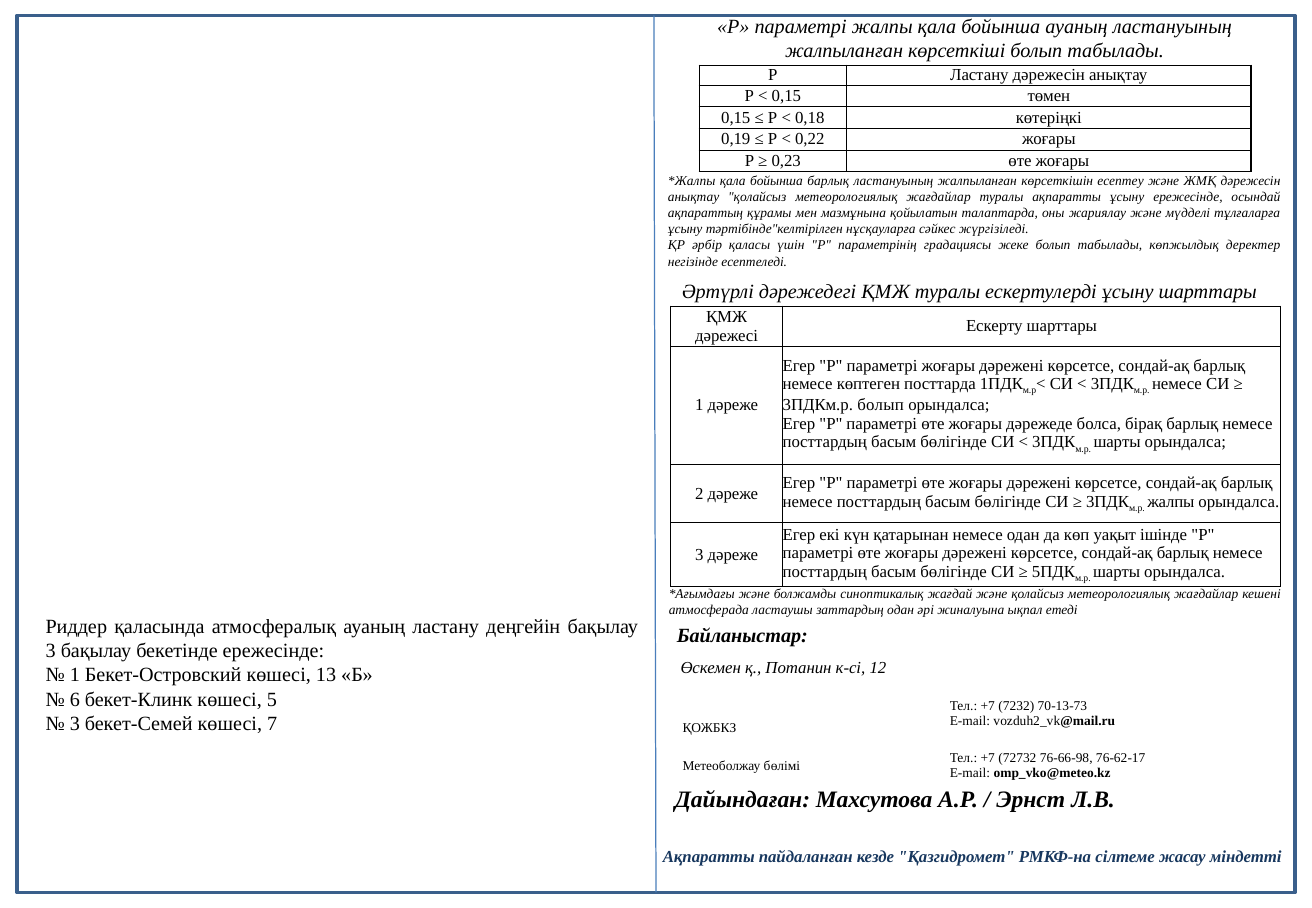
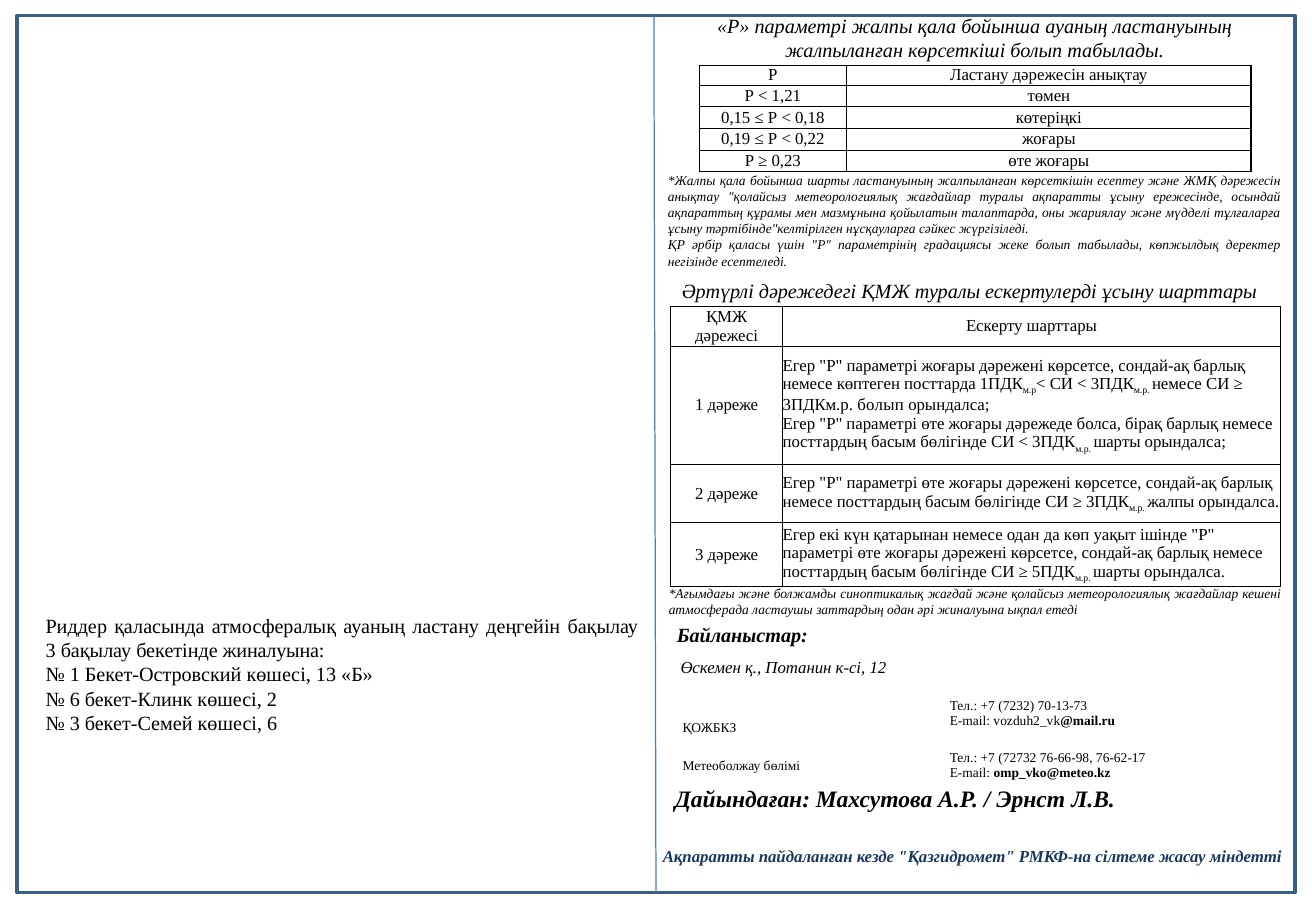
0,15 at (786, 96): 0,15 -> 1,21
бойынша барлық: барлық -> шарты
бекетінде ережесінде: ережесінде -> жиналуына
көшесі 5: 5 -> 2
көшесі 7: 7 -> 6
